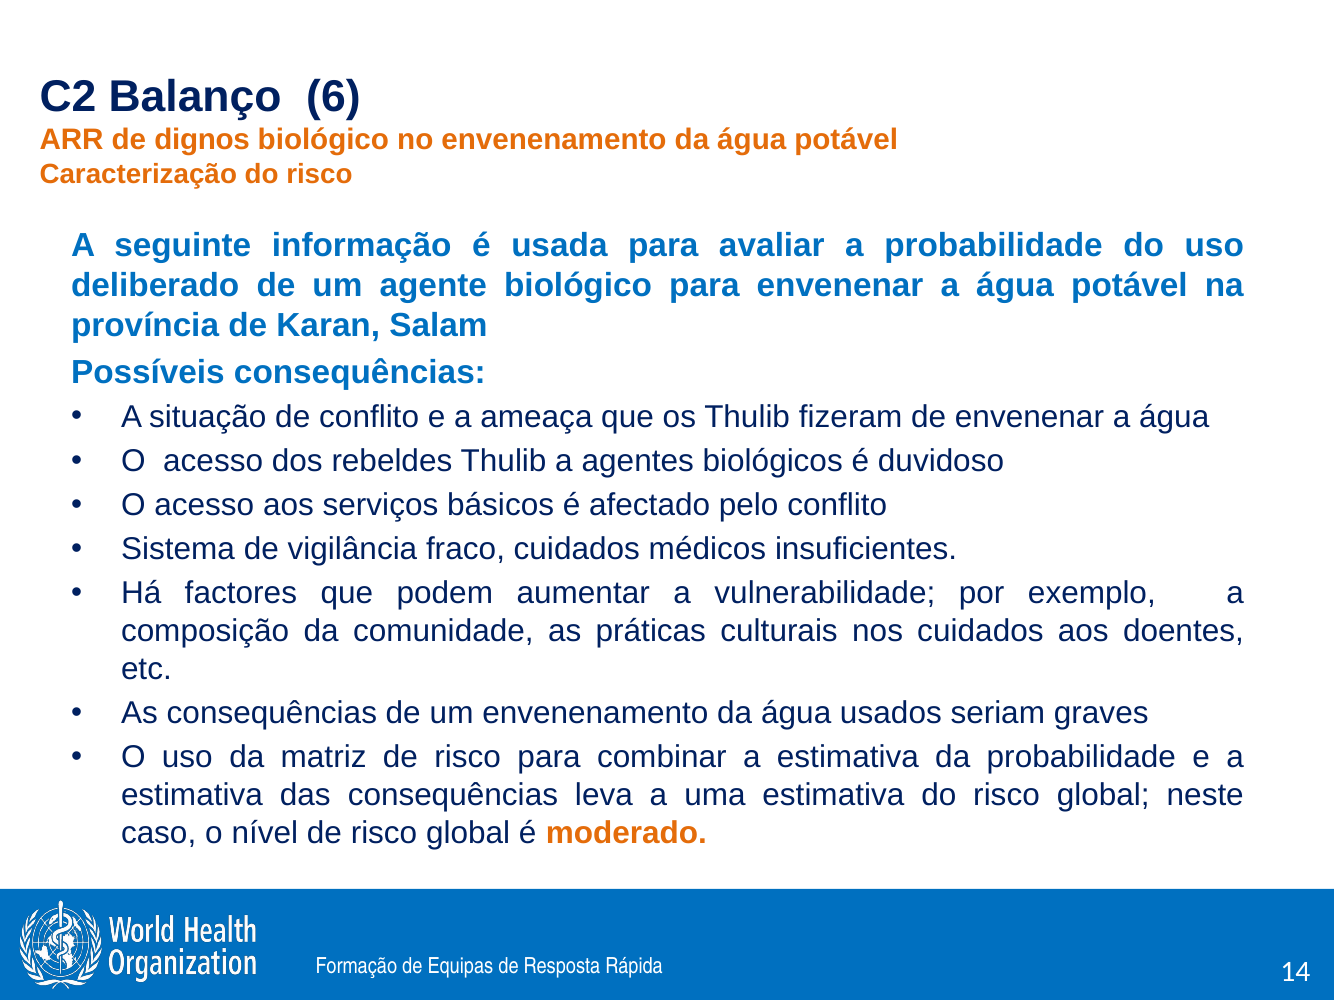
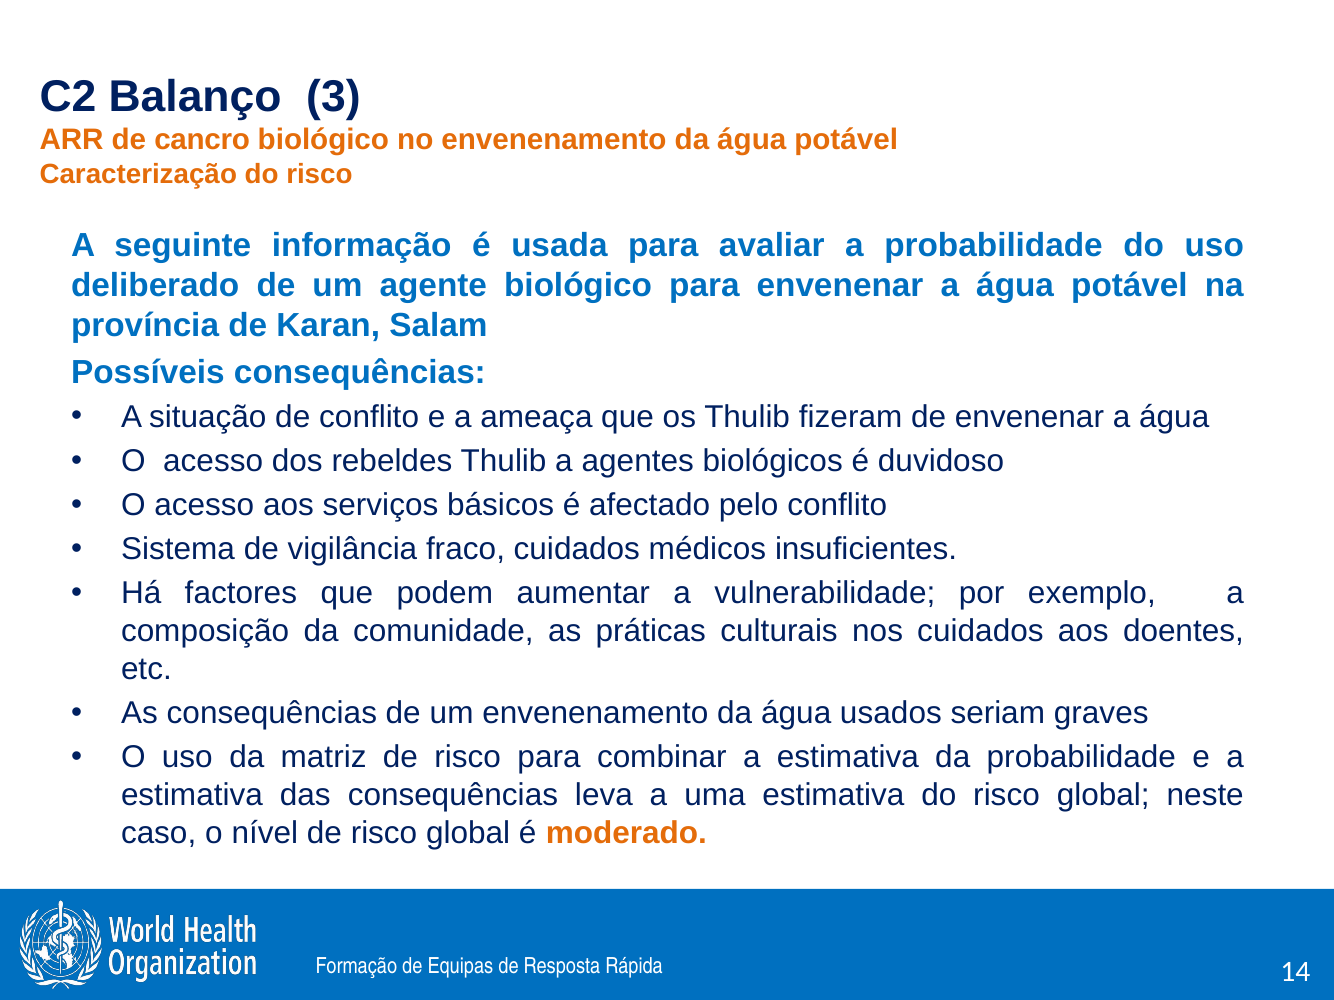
6: 6 -> 3
dignos: dignos -> cancro
